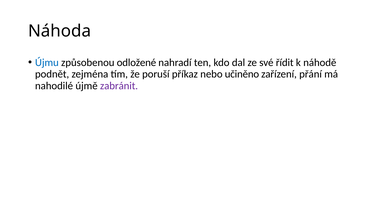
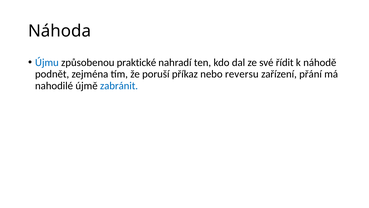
odložené: odložené -> praktické
učiněno: učiněno -> reversu
zabránit colour: purple -> blue
